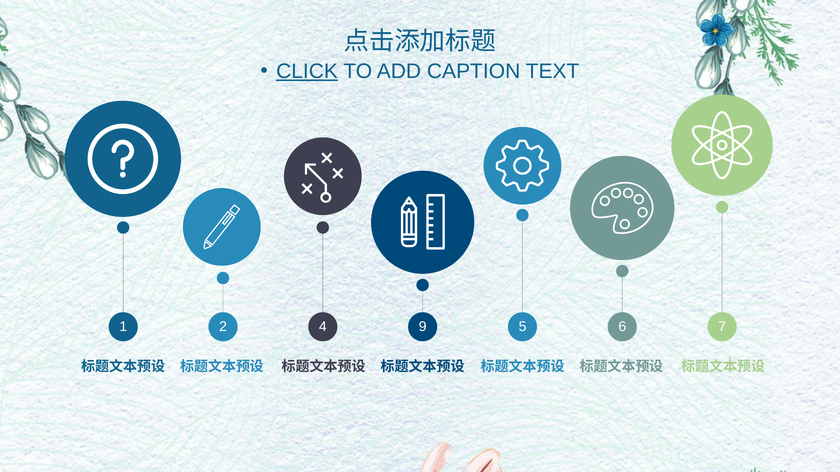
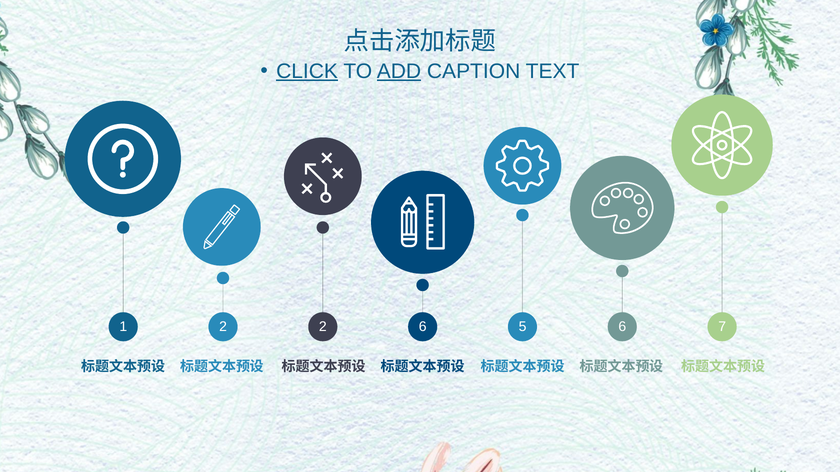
ADD underline: none -> present
2 4: 4 -> 2
1 9: 9 -> 6
